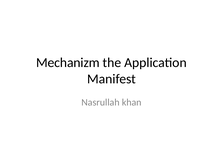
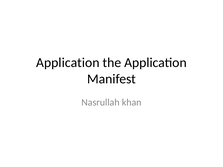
Mechanizm at (68, 63): Mechanizm -> Application
